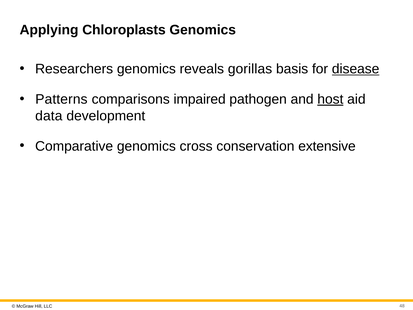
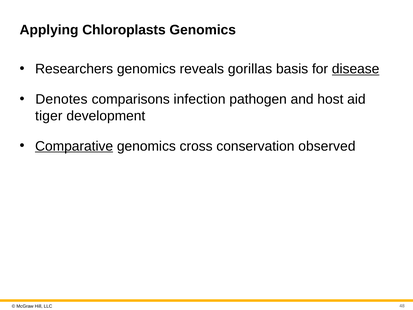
Patterns: Patterns -> Denotes
impaired: impaired -> infection
host underline: present -> none
data: data -> tiger
Comparative underline: none -> present
extensive: extensive -> observed
